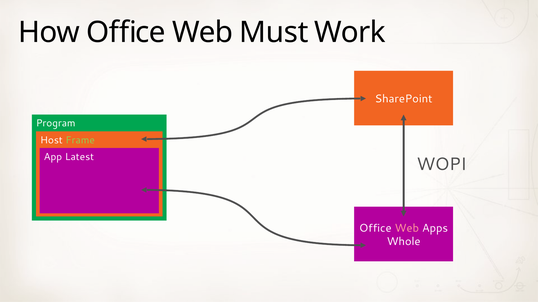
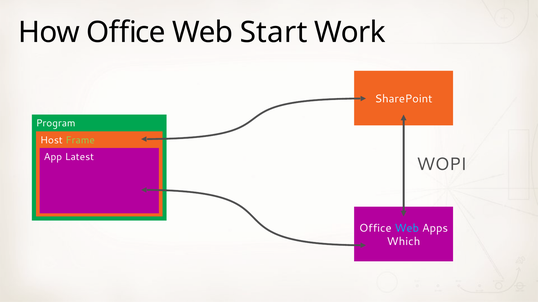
Must: Must -> Start
Web at (407, 228) colour: pink -> light blue
Whole: Whole -> Which
